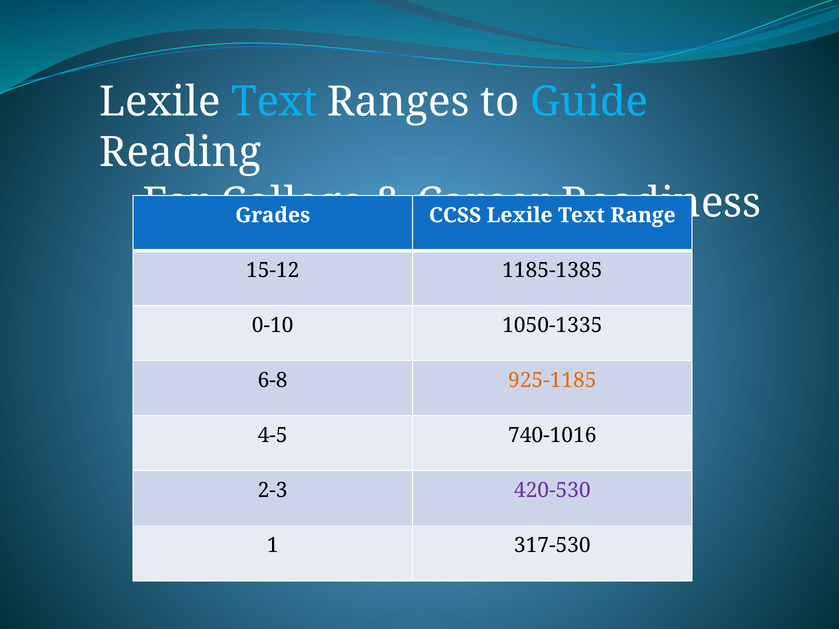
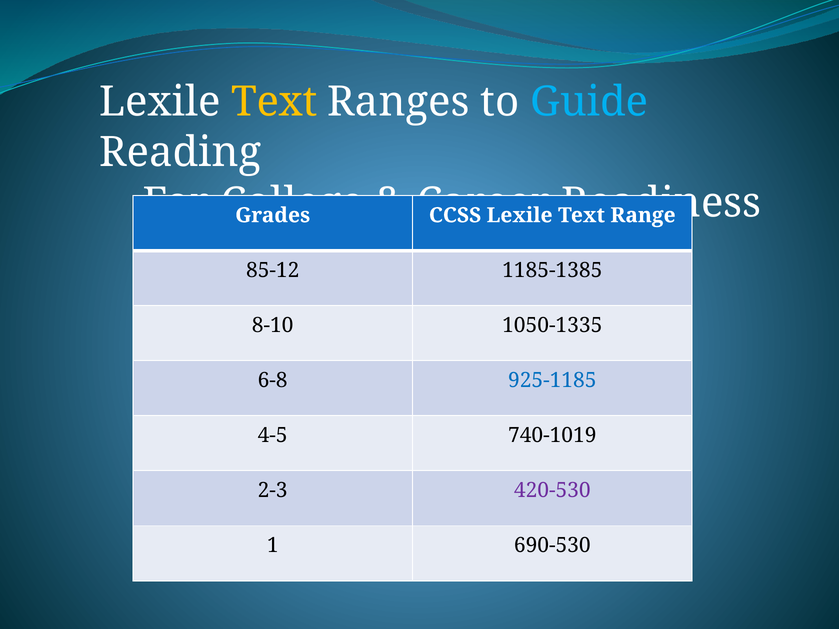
Text at (274, 102) colour: light blue -> yellow
15-12: 15-12 -> 85-12
0-10: 0-10 -> 8-10
925-1185 colour: orange -> blue
740-1016: 740-1016 -> 740-1019
317-530: 317-530 -> 690-530
